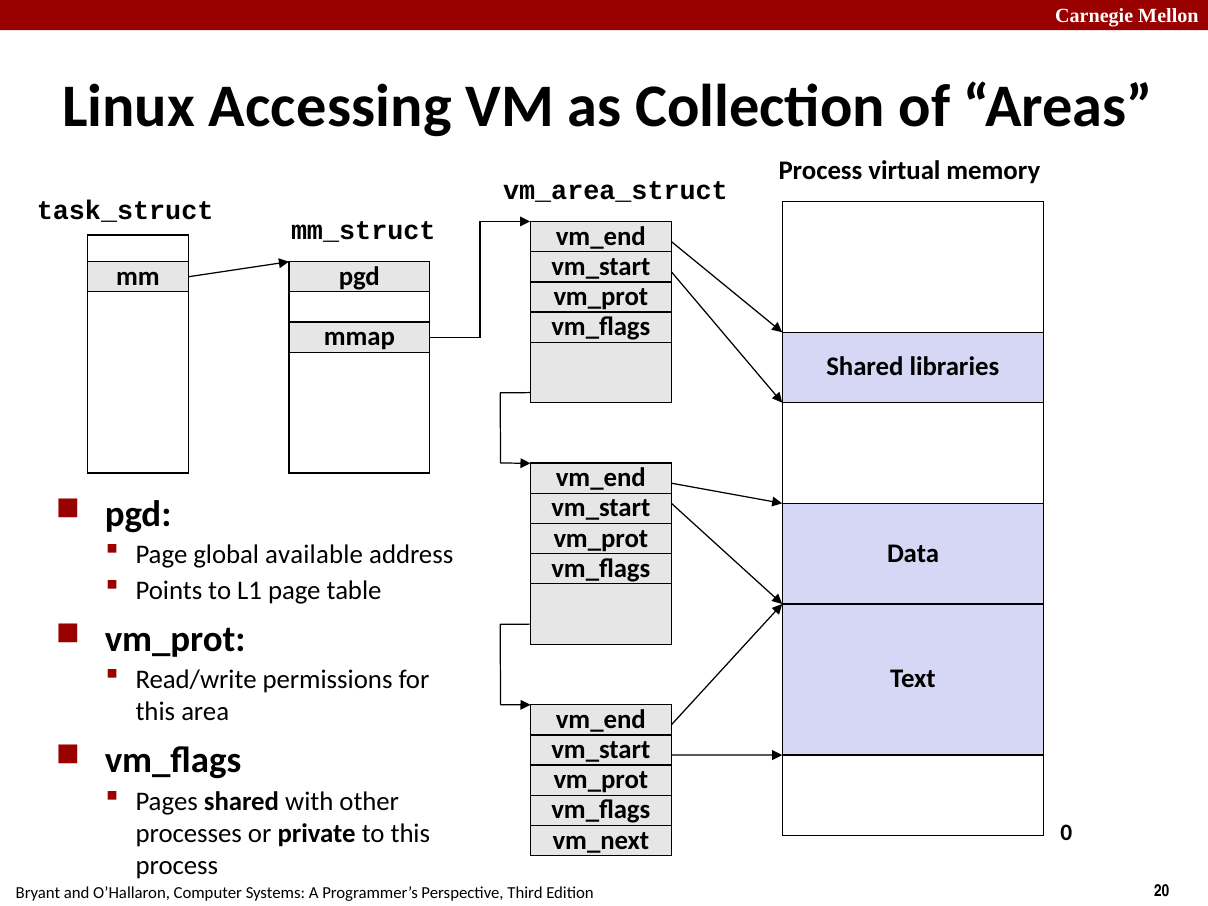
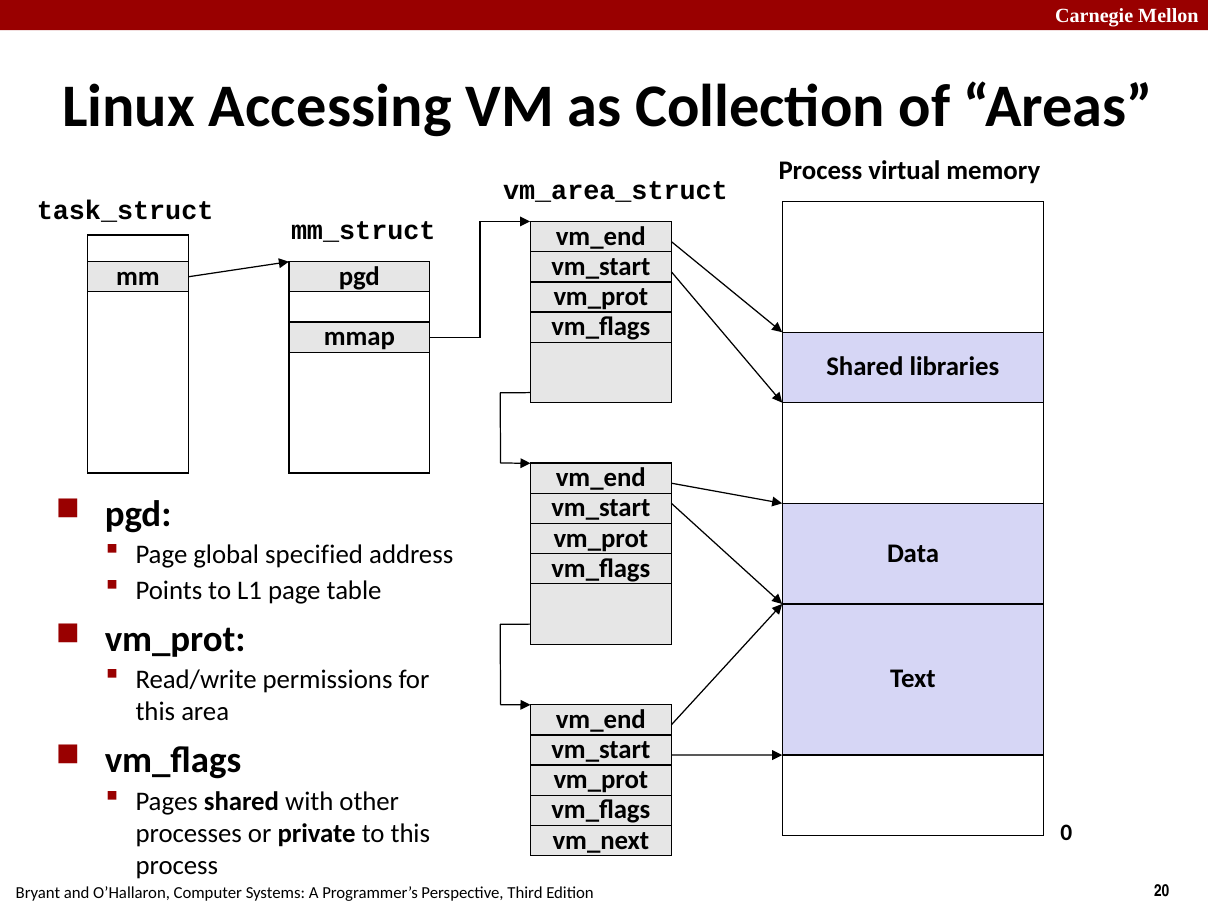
available: available -> specified
